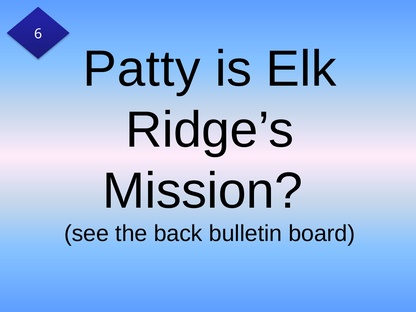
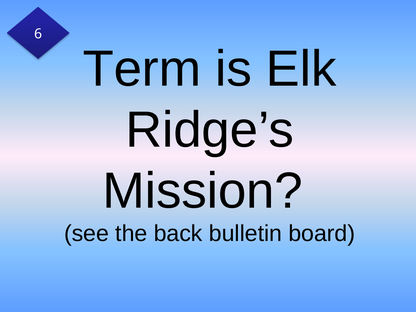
Patty: Patty -> Term
